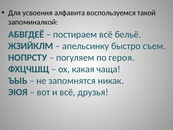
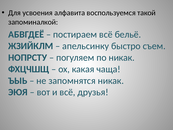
по героя: героя -> никак
